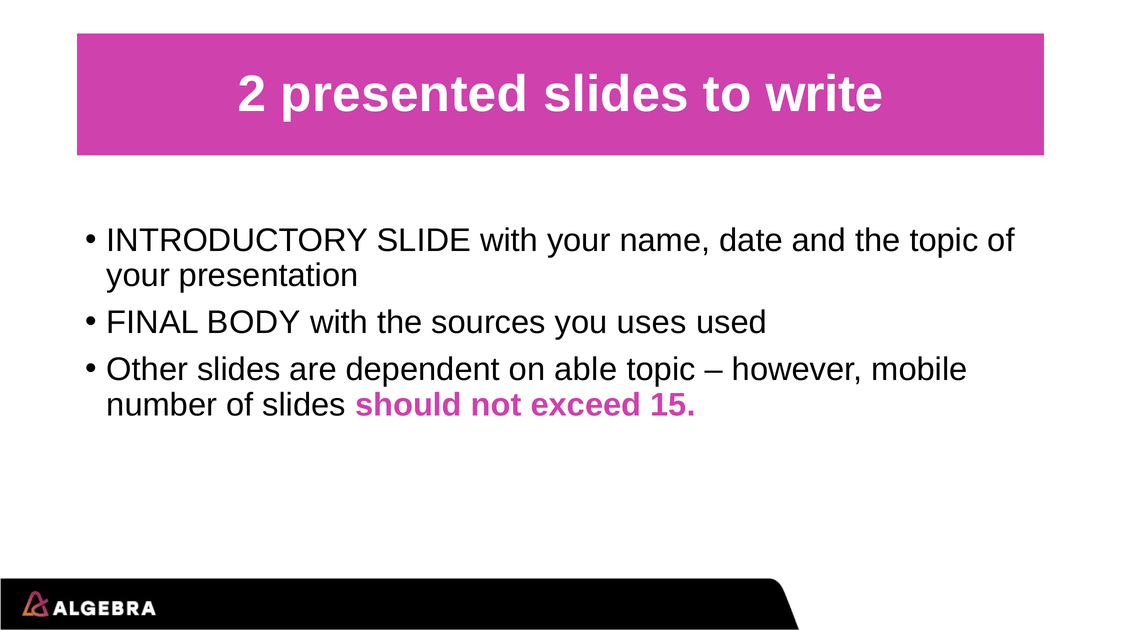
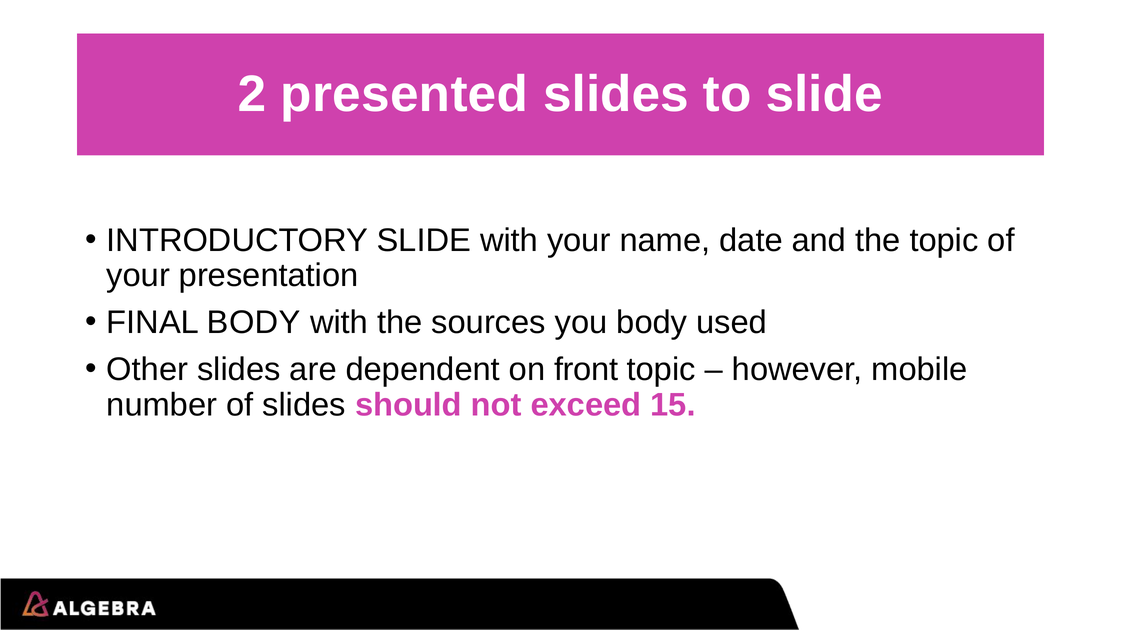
to write: write -> slide
you uses: uses -> body
able: able -> front
